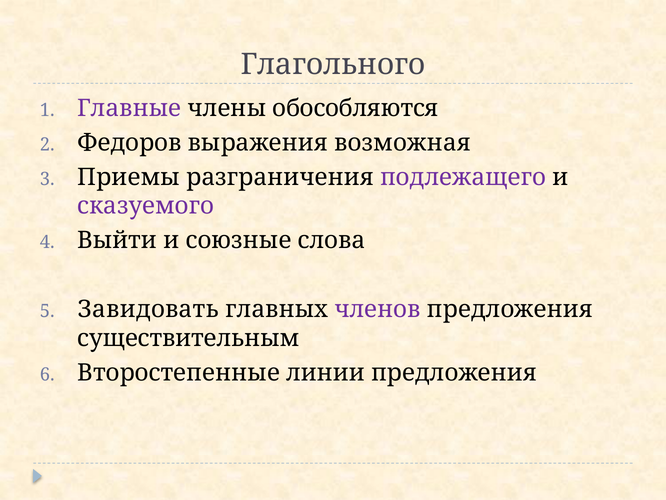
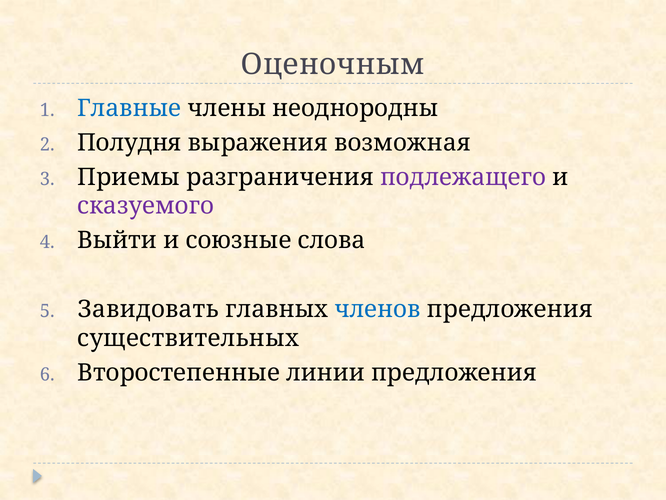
Глагольного: Глагольного -> Оценочным
Главные colour: purple -> blue
обособляются: обособляются -> неоднородны
Федоров: Федоров -> Полудня
членов colour: purple -> blue
существительным: существительным -> существительных
